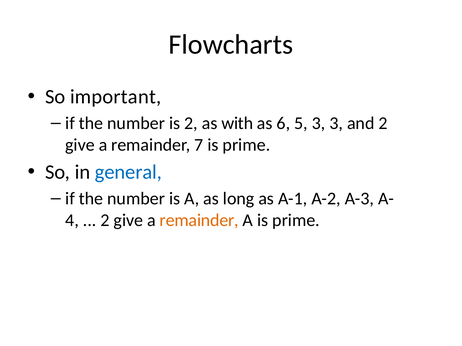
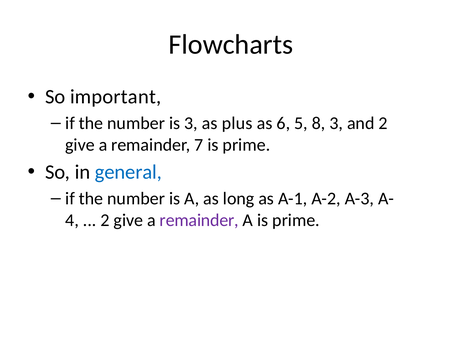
is 2: 2 -> 3
with: with -> plus
5 3: 3 -> 8
remainder at (199, 221) colour: orange -> purple
